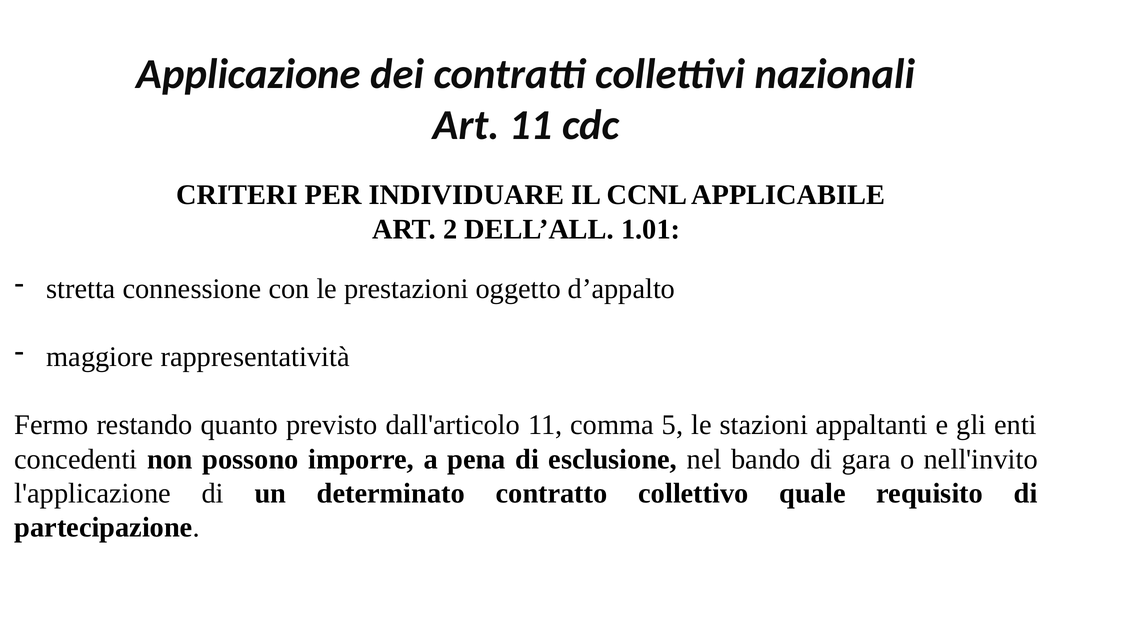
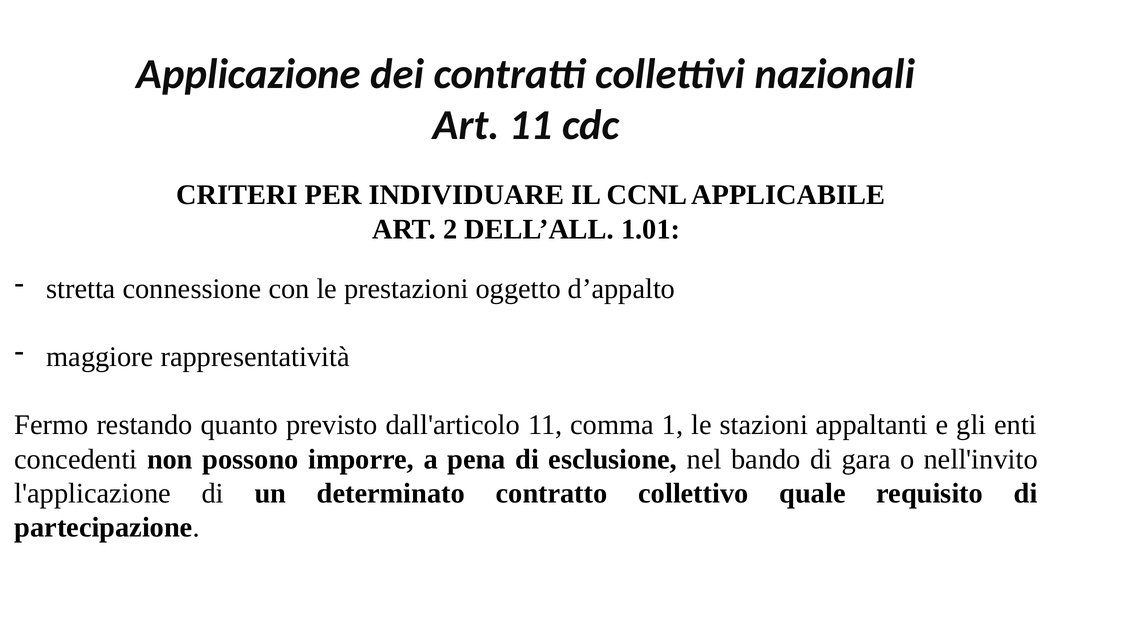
5: 5 -> 1
